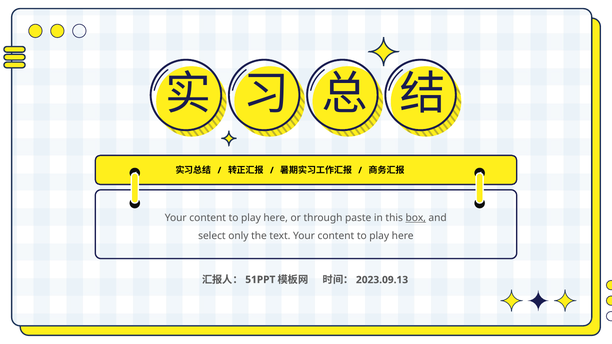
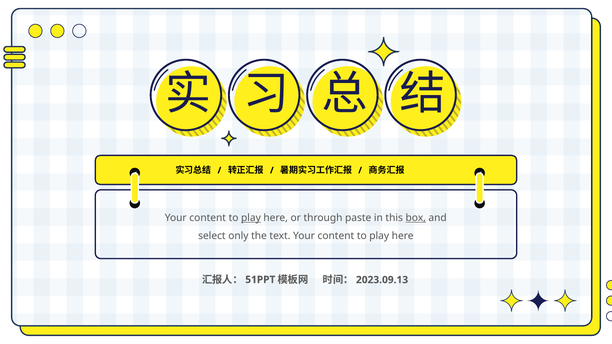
play at (251, 218) underline: none -> present
